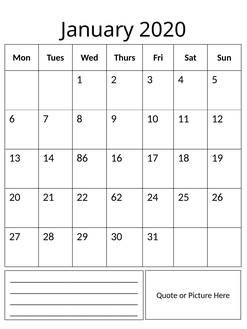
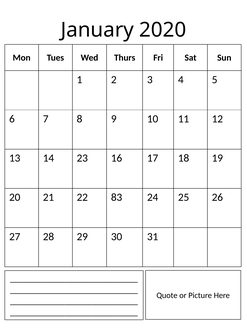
86: 86 -> 23
62: 62 -> 83
